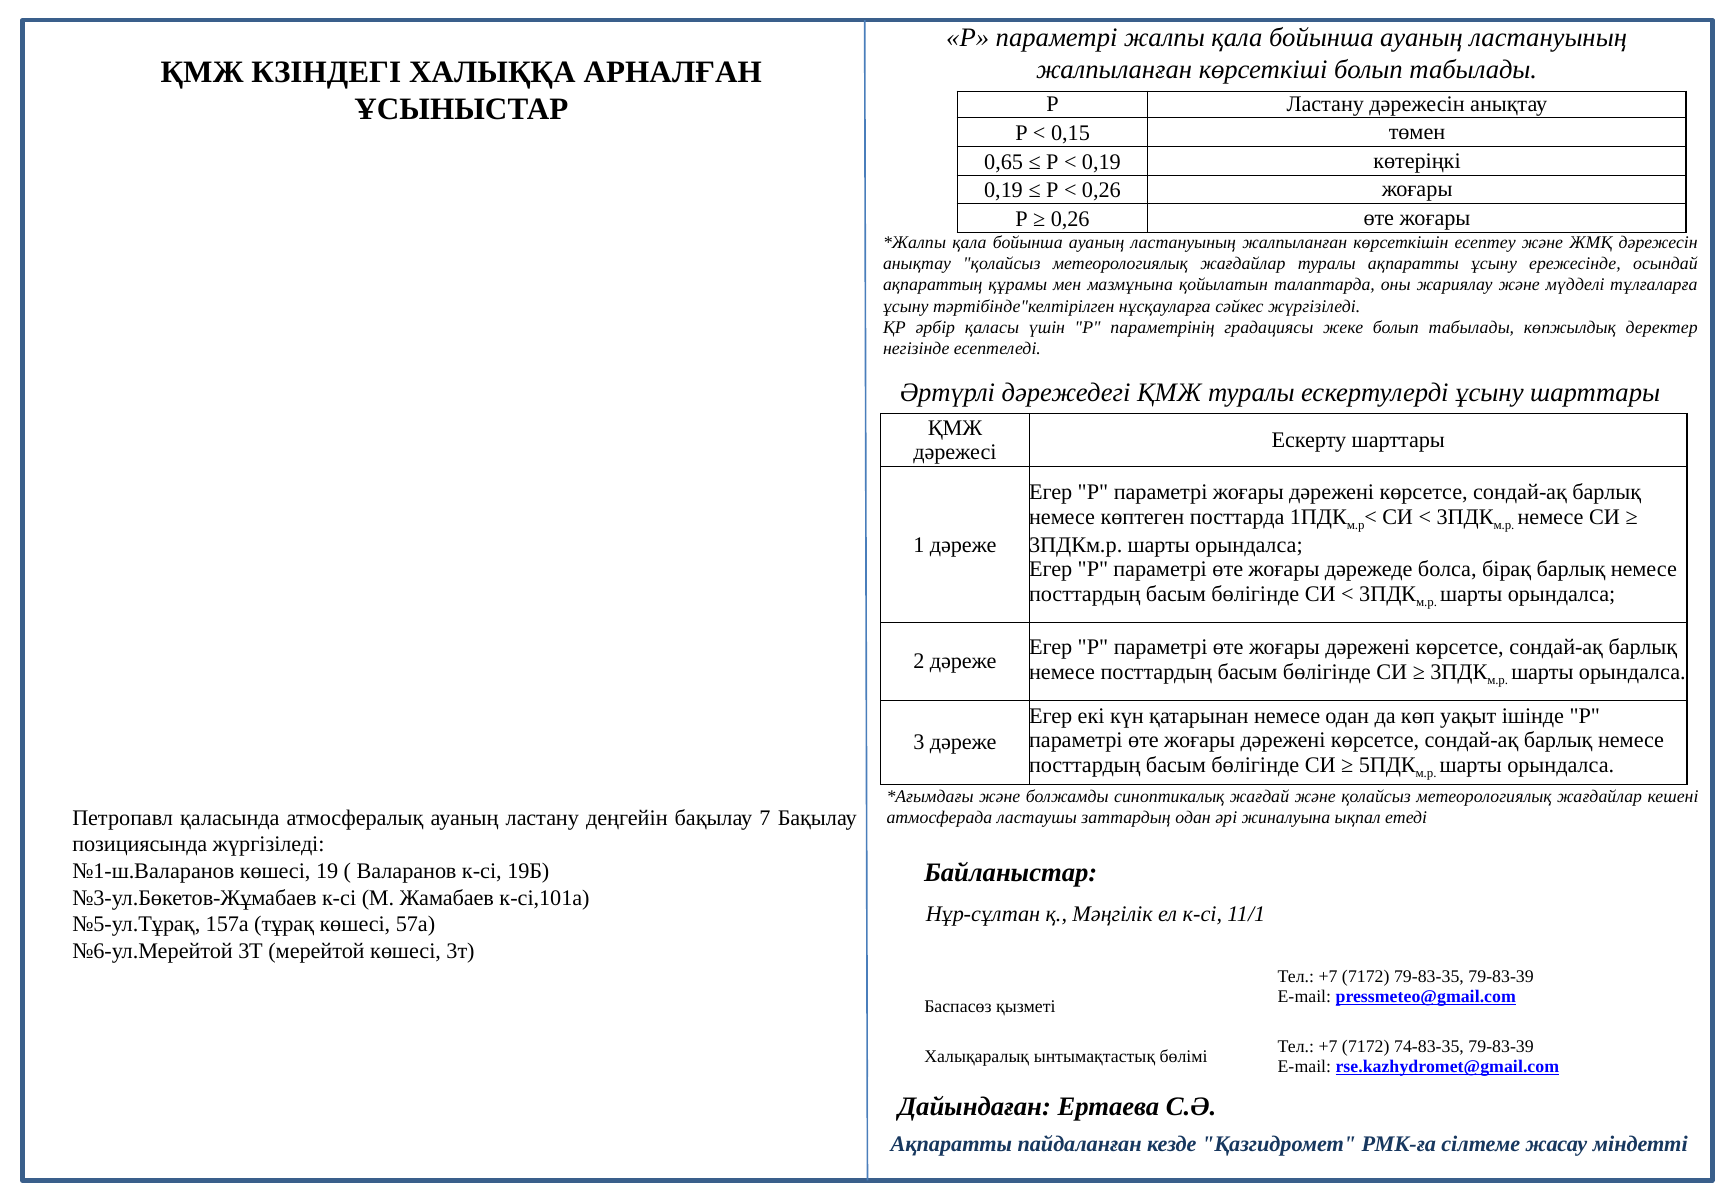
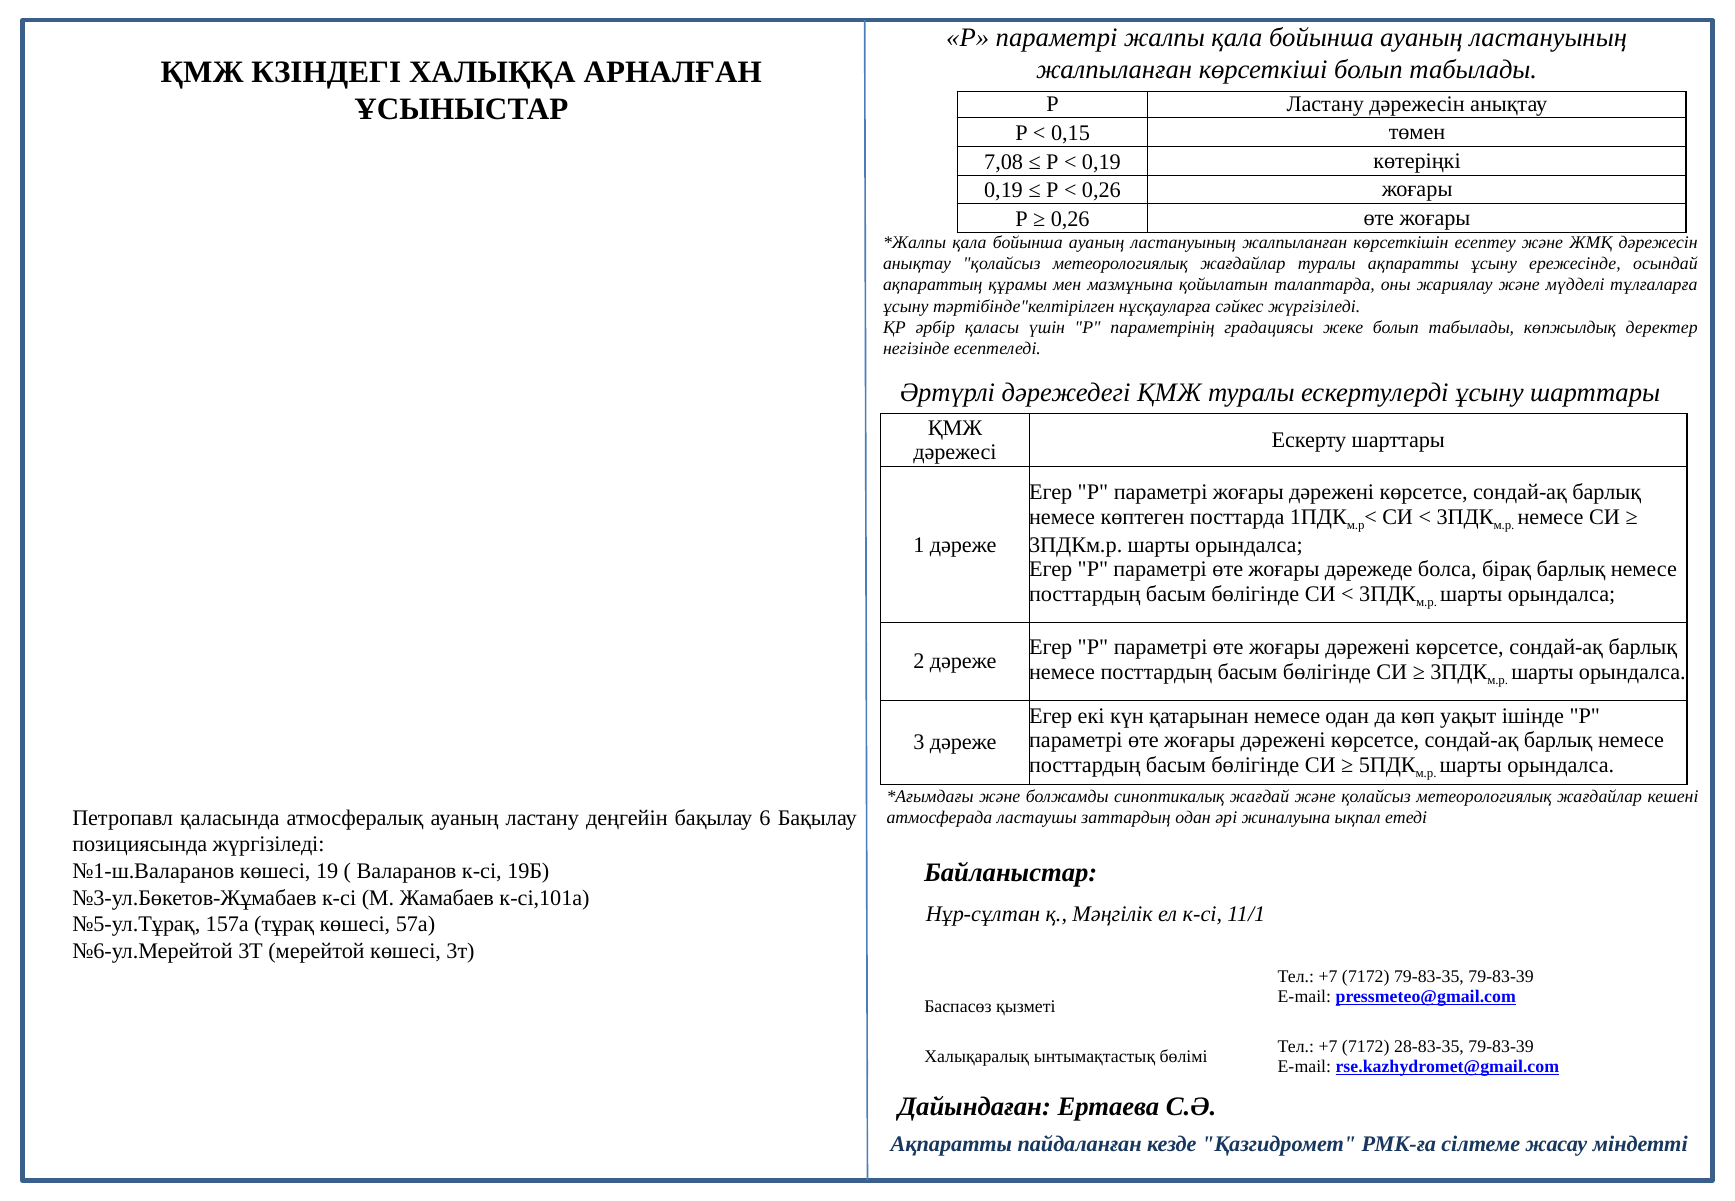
0,65: 0,65 -> 7,08
7: 7 -> 6
74-83-35: 74-83-35 -> 28-83-35
